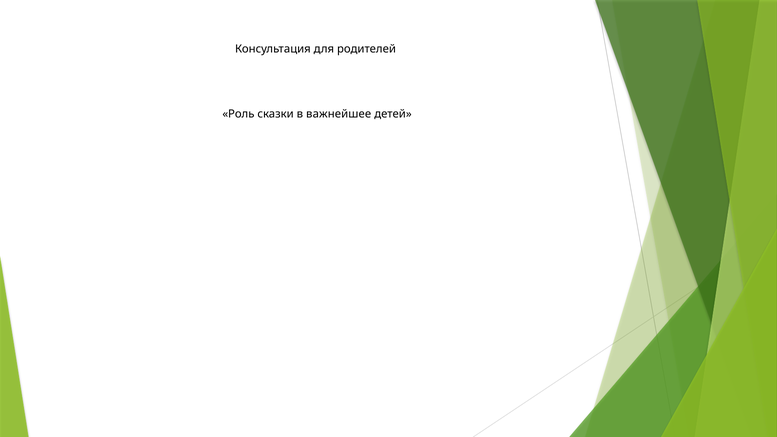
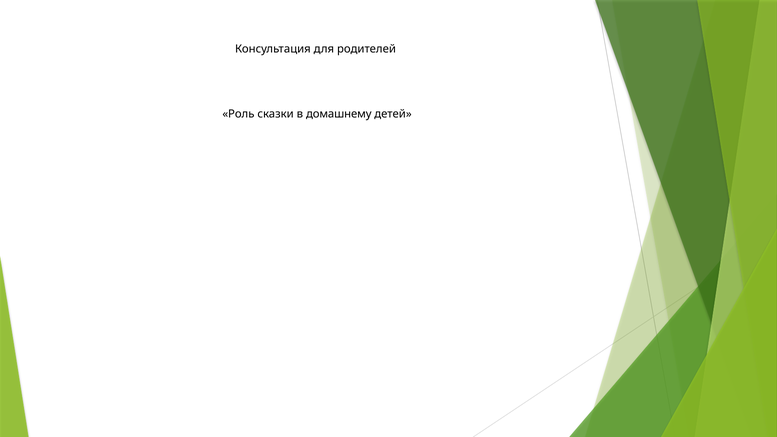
важнейшее: важнейшее -> домашнему
